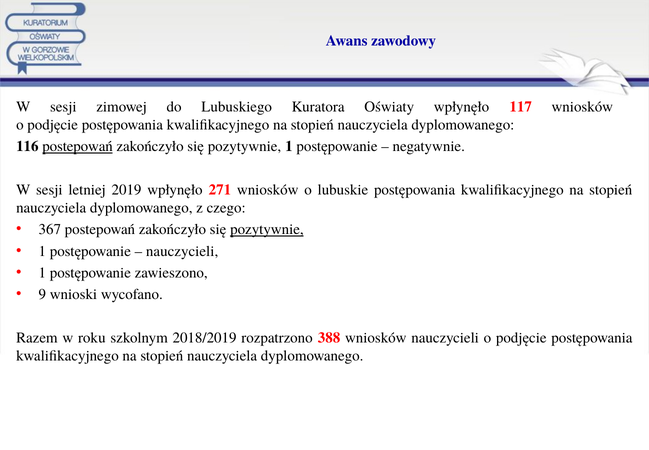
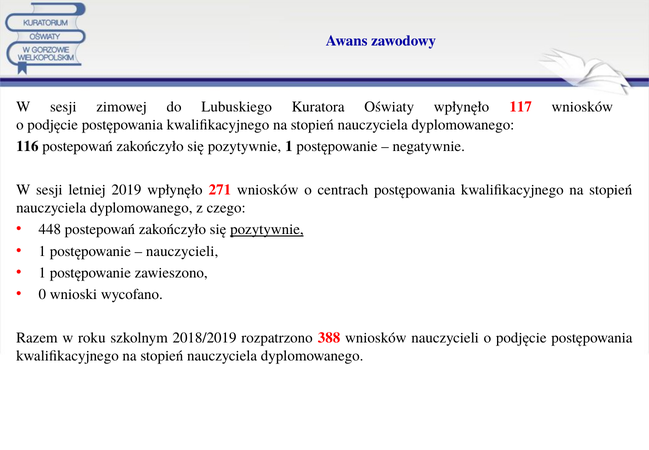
postepowań at (78, 146) underline: present -> none
lubuskie: lubuskie -> centrach
367: 367 -> 448
9: 9 -> 0
